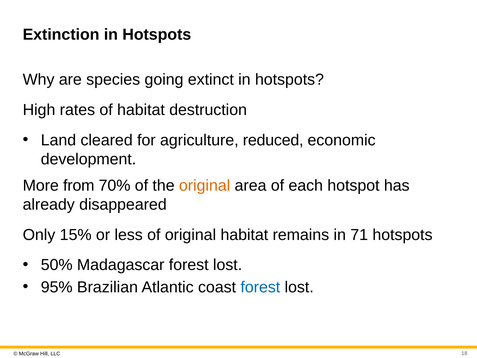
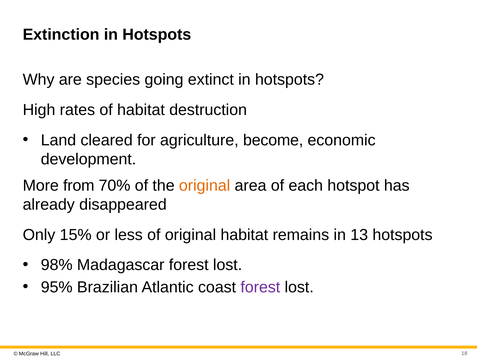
reduced: reduced -> become
71: 71 -> 13
50%: 50% -> 98%
forest at (260, 287) colour: blue -> purple
